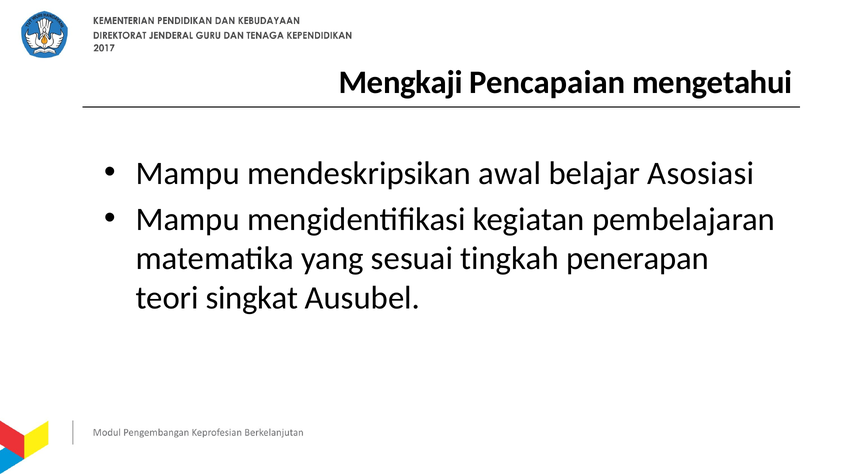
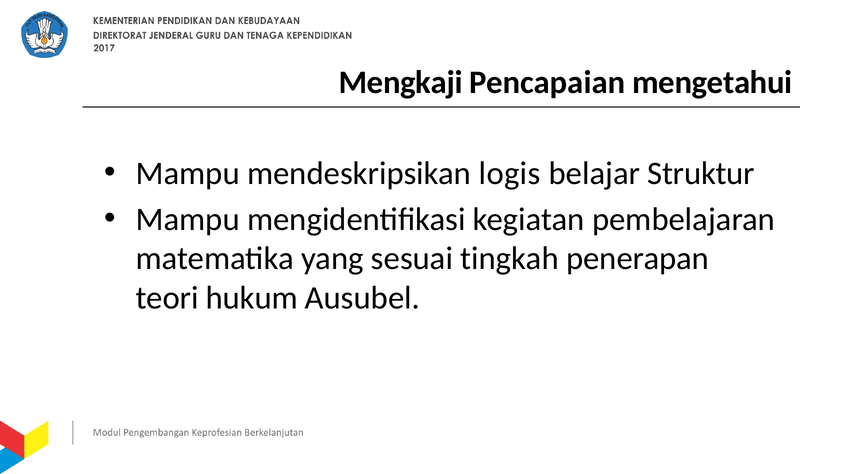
awal: awal -> logis
Asosiasi: Asosiasi -> Struktur
singkat: singkat -> hukum
